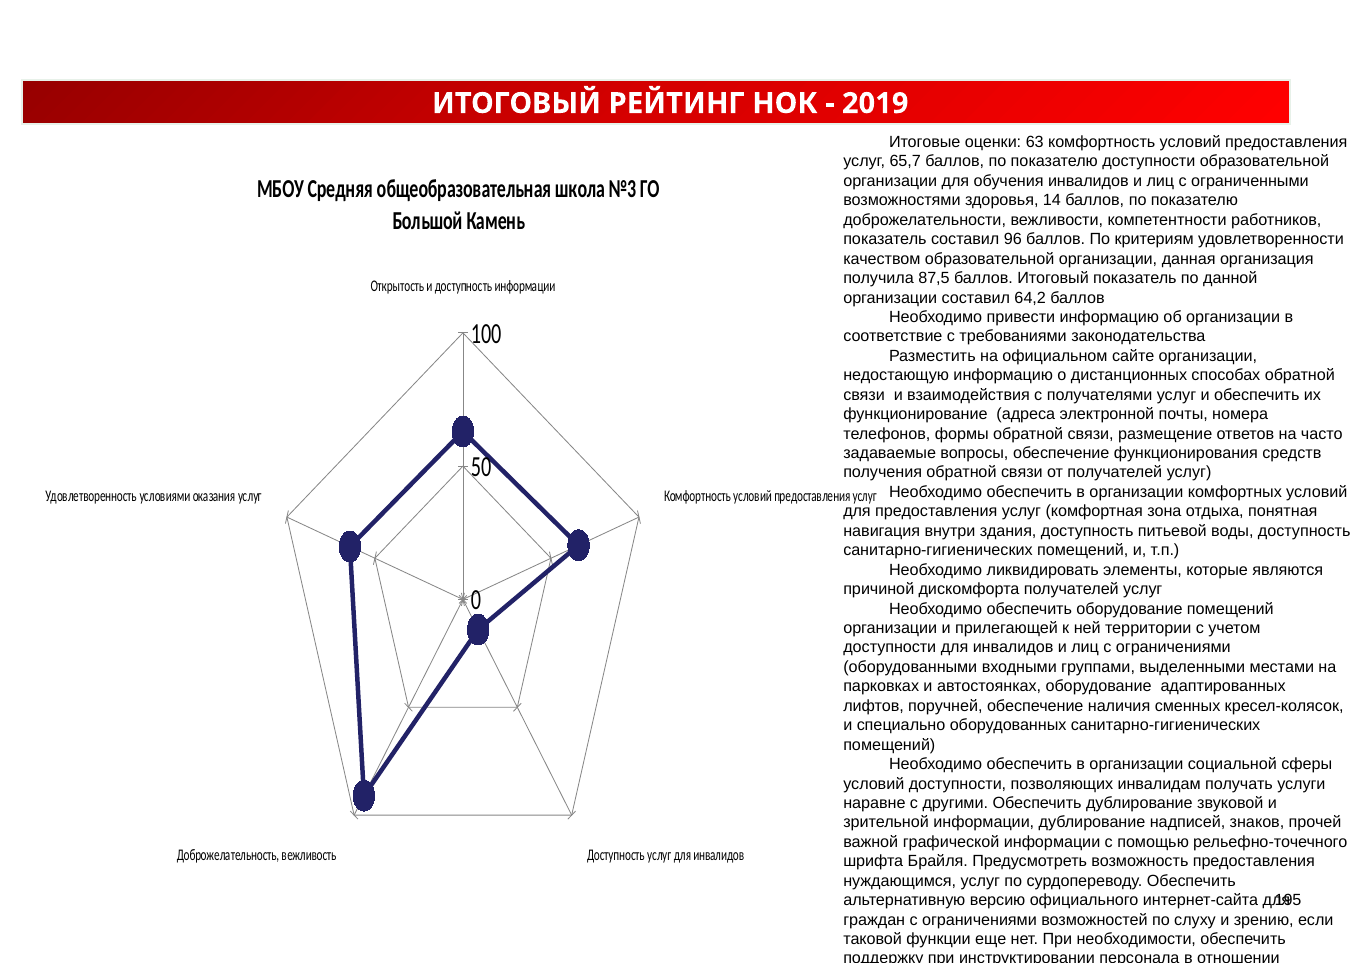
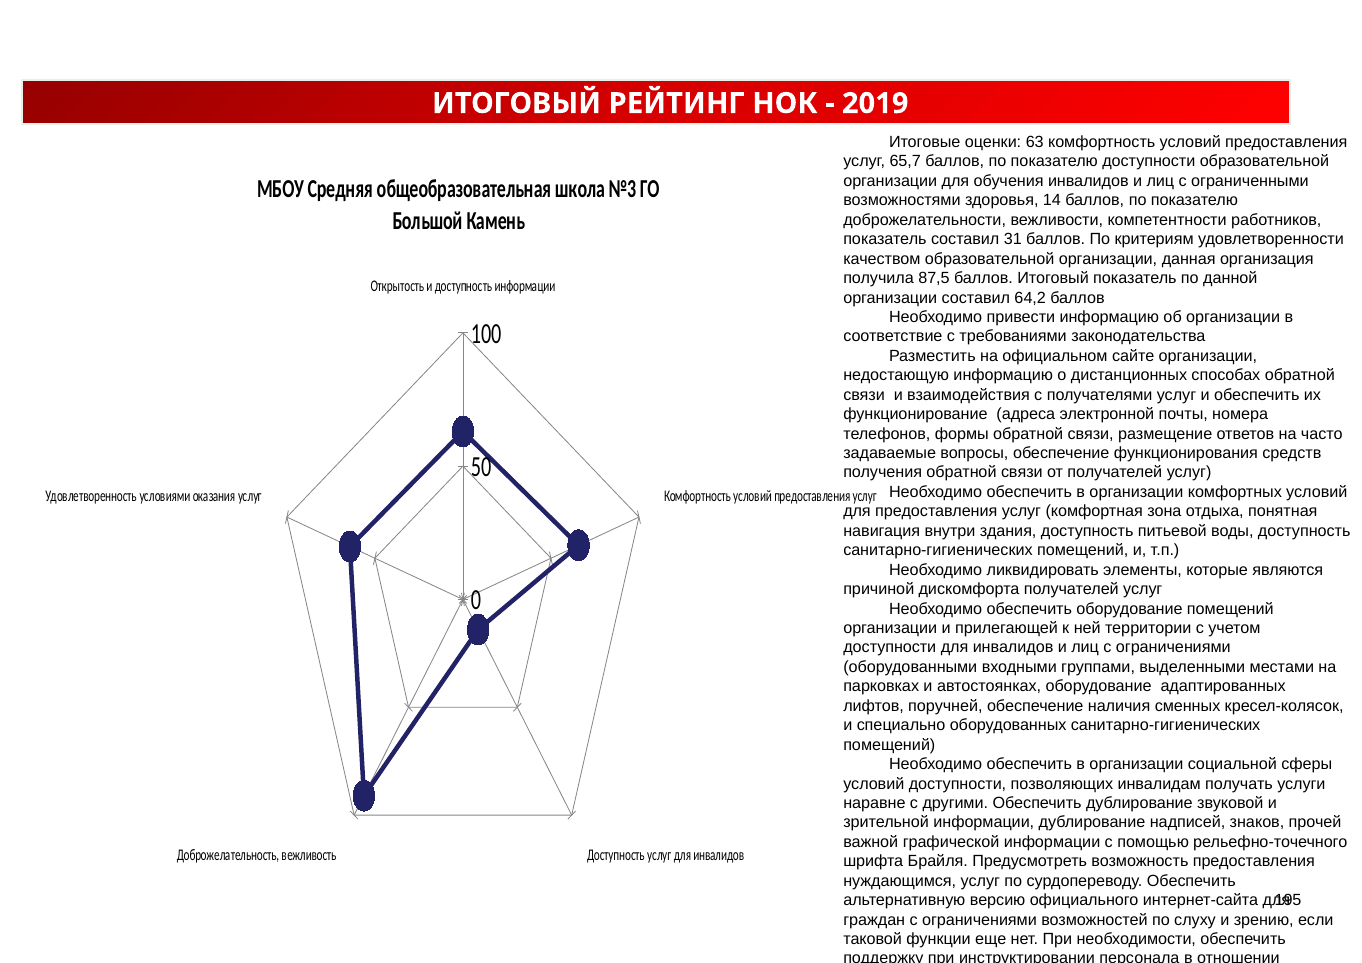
96: 96 -> 31
